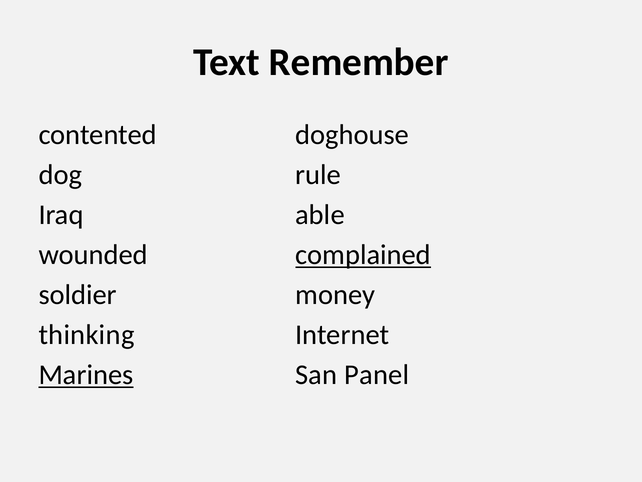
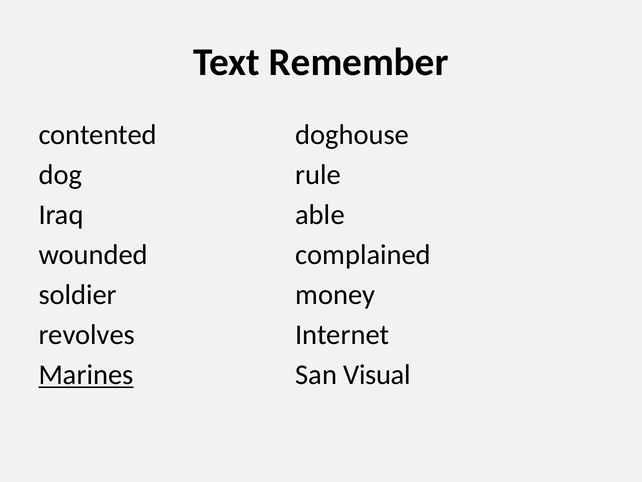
complained underline: present -> none
thinking: thinking -> revolves
Panel: Panel -> Visual
